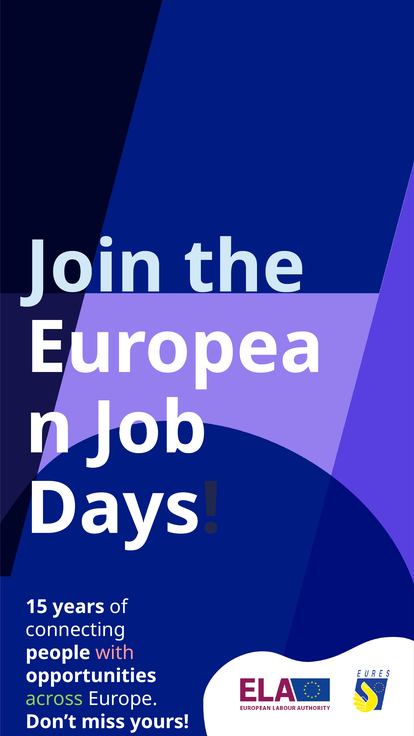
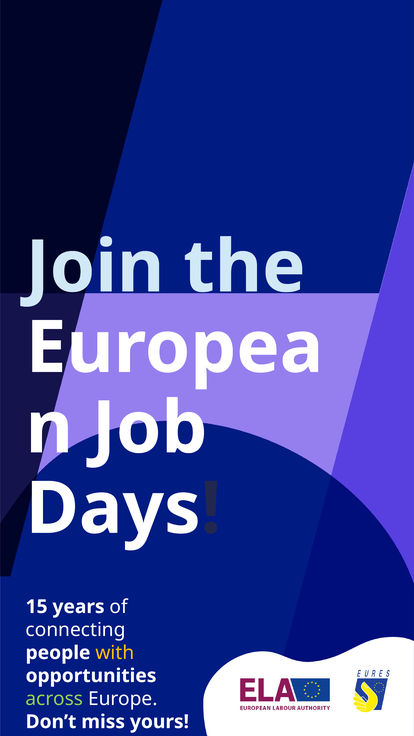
with colour: pink -> yellow
